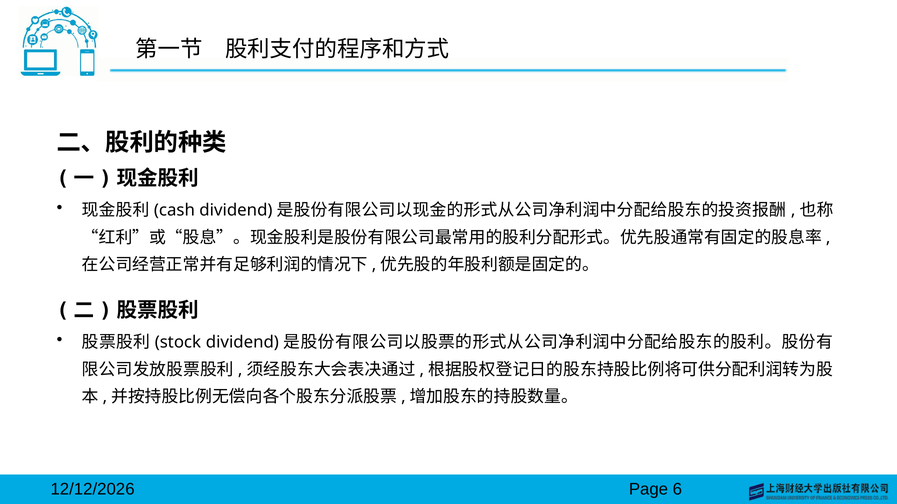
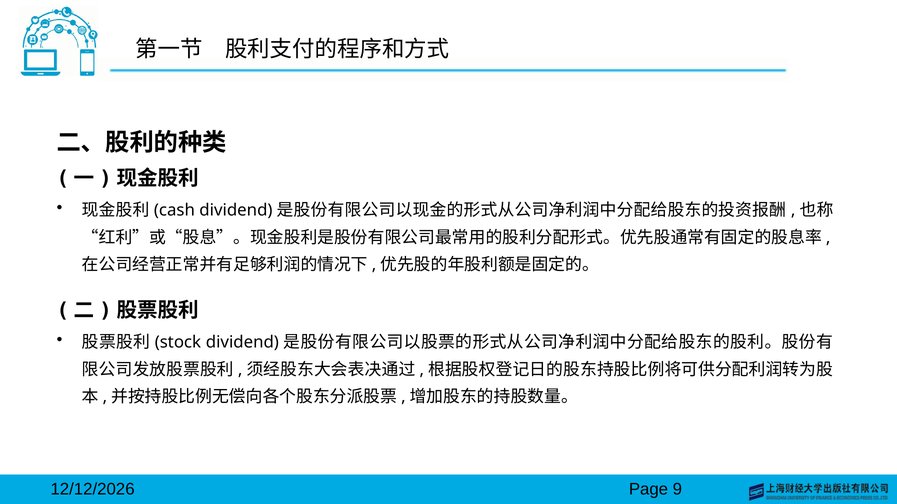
6: 6 -> 9
